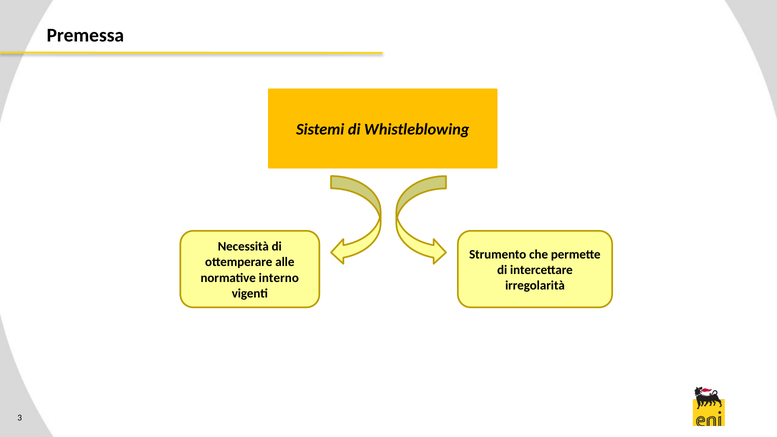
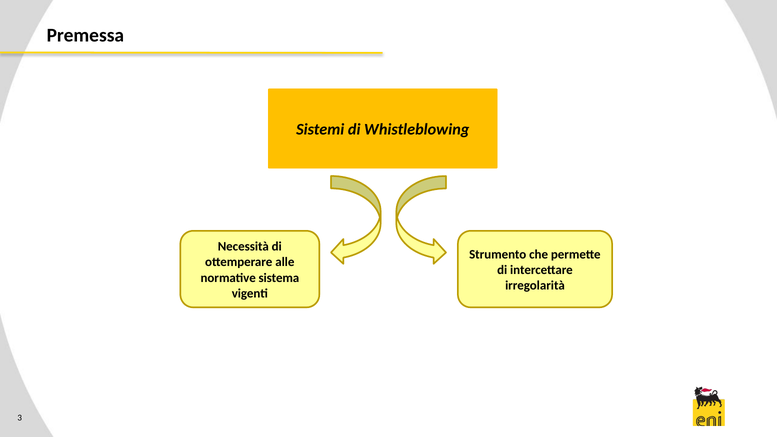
interno: interno -> sistema
